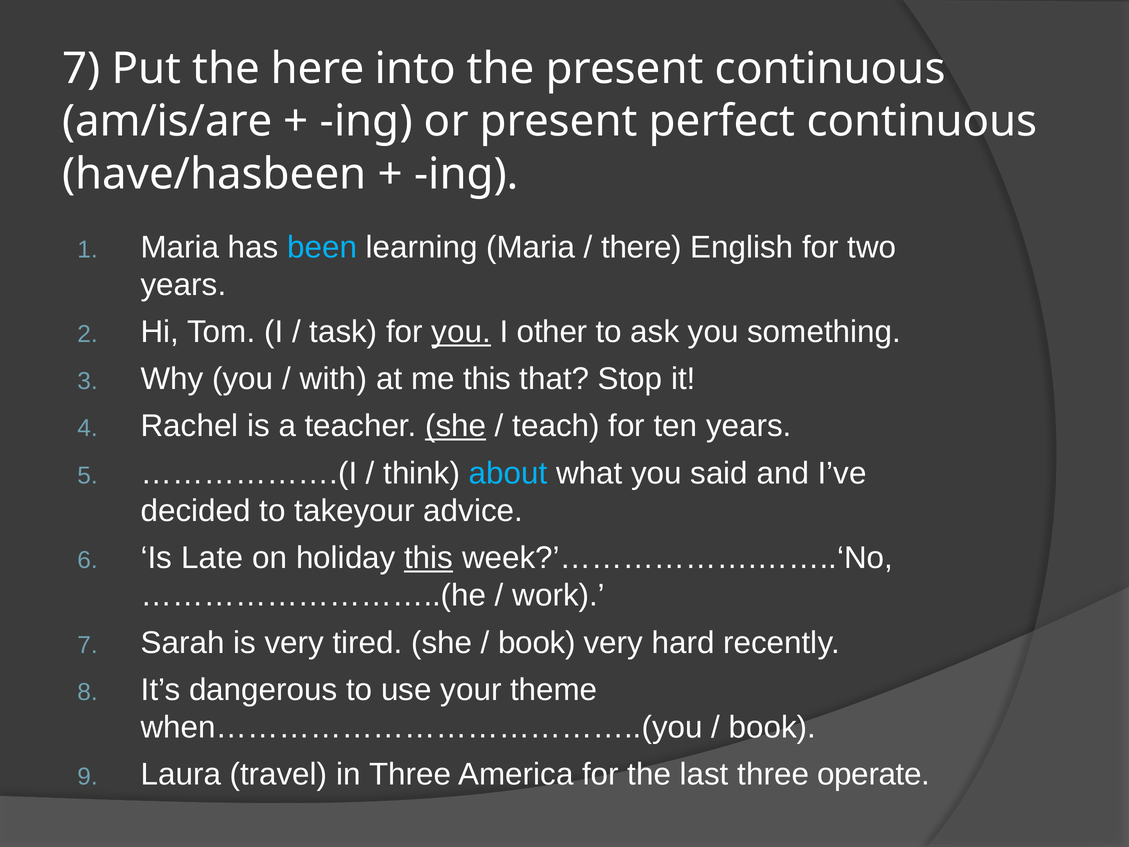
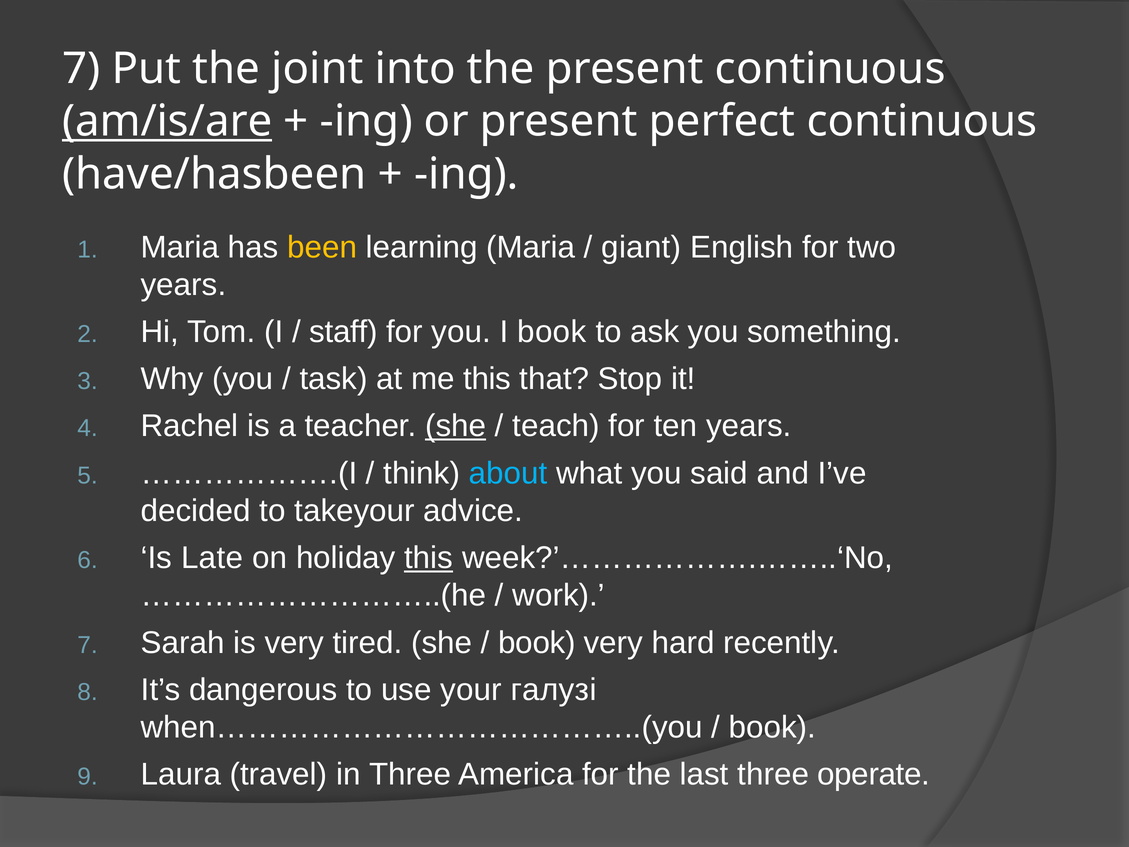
here: here -> joint
am/is/are underline: none -> present
been colour: light blue -> yellow
there: there -> giant
task: task -> staff
you at (461, 332) underline: present -> none
I other: other -> book
with: with -> task
theme: theme -> галузі
